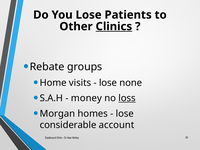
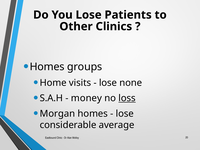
Clinics underline: present -> none
Rebate at (47, 67): Rebate -> Homes
account: account -> average
